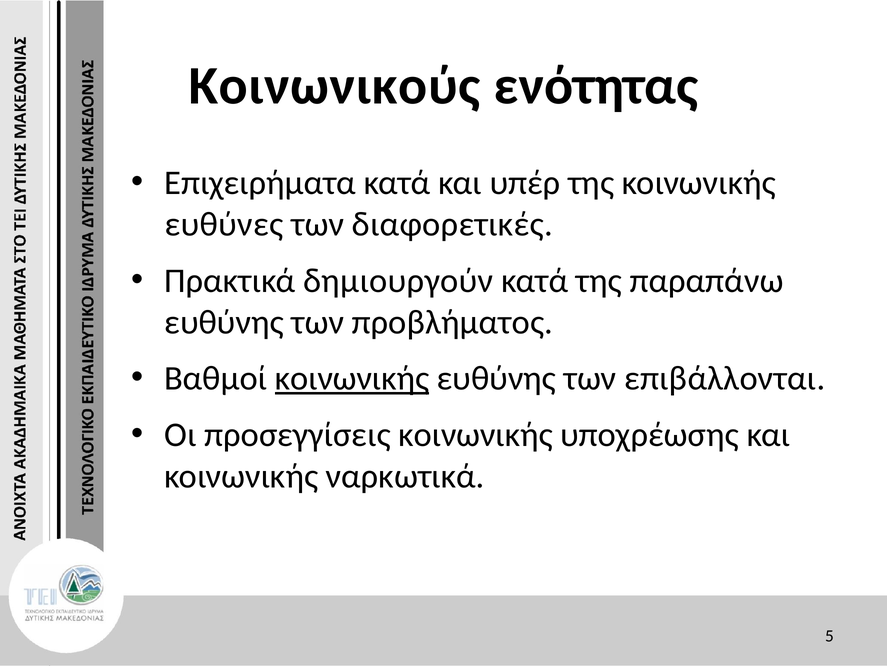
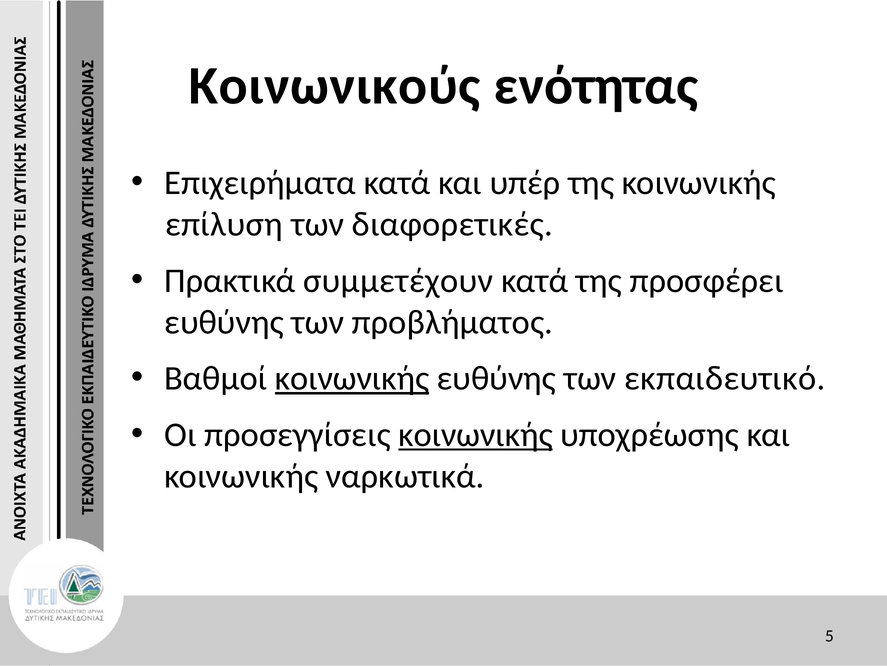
ευθύνες: ευθύνες -> επίλυση
δημιουργούν: δημιουργούν -> συμμετέχουν
παραπάνω: παραπάνω -> προσφέρει
επιβάλλονται: επιβάλλονται -> εκπαιδευτικό
κοινωνικής at (476, 434) underline: none -> present
